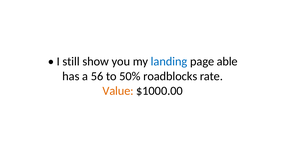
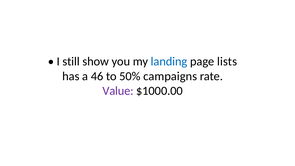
able: able -> lists
56: 56 -> 46
roadblocks: roadblocks -> campaigns
Value colour: orange -> purple
